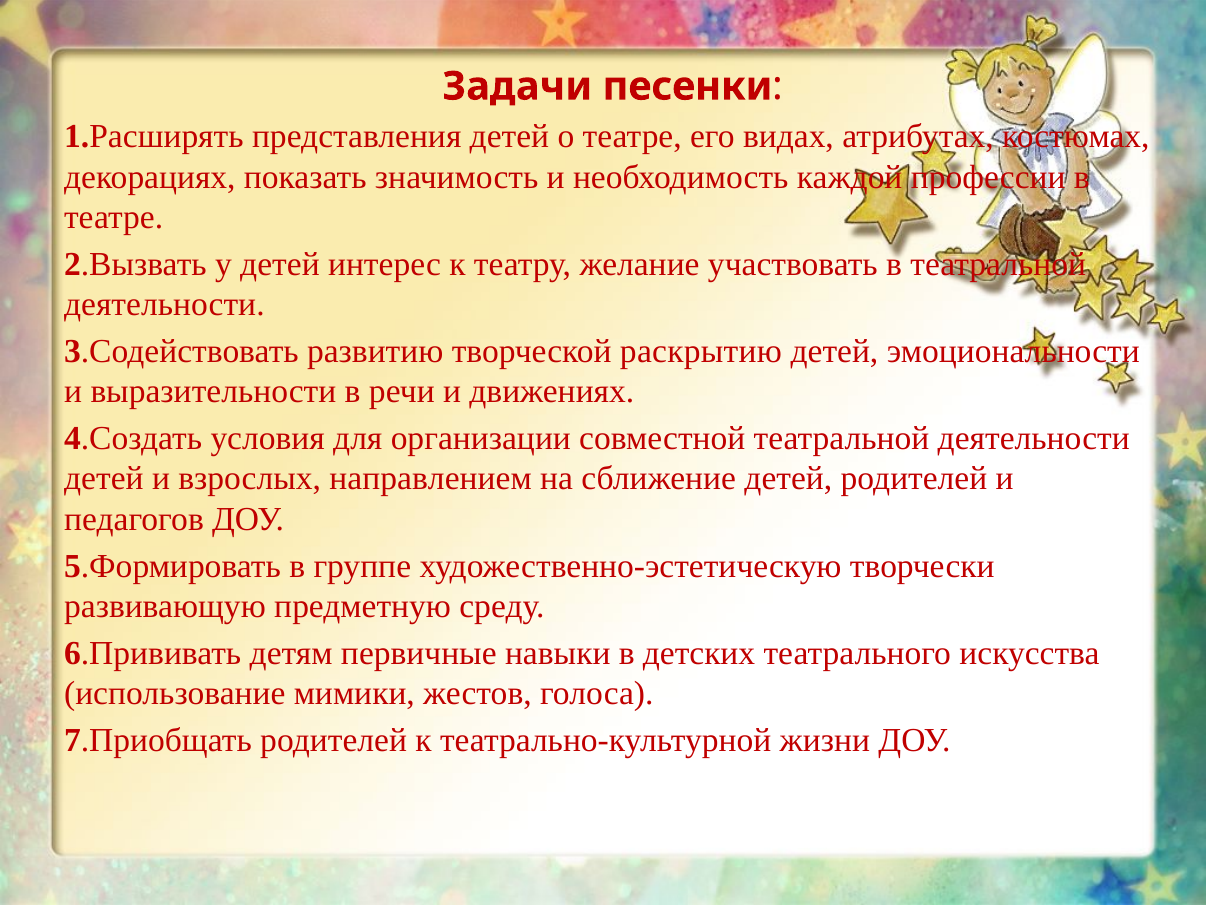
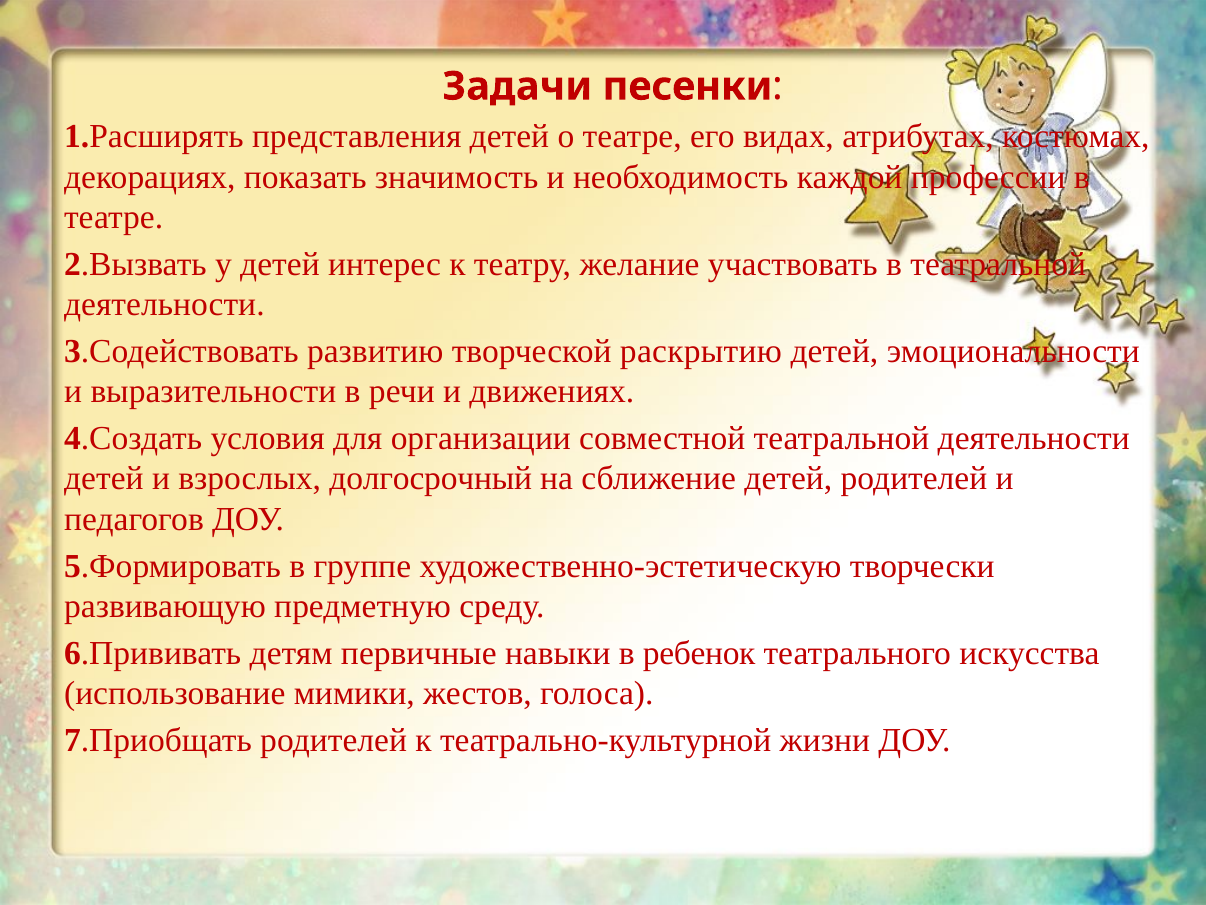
направлением: направлением -> долгосрочный
детских: детских -> ребенок
